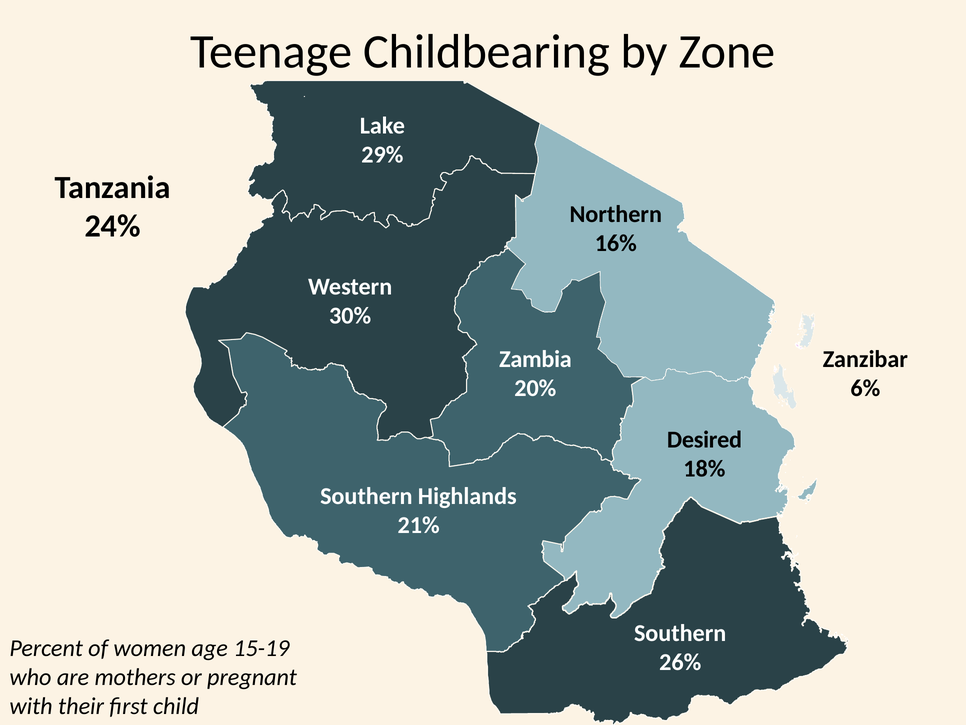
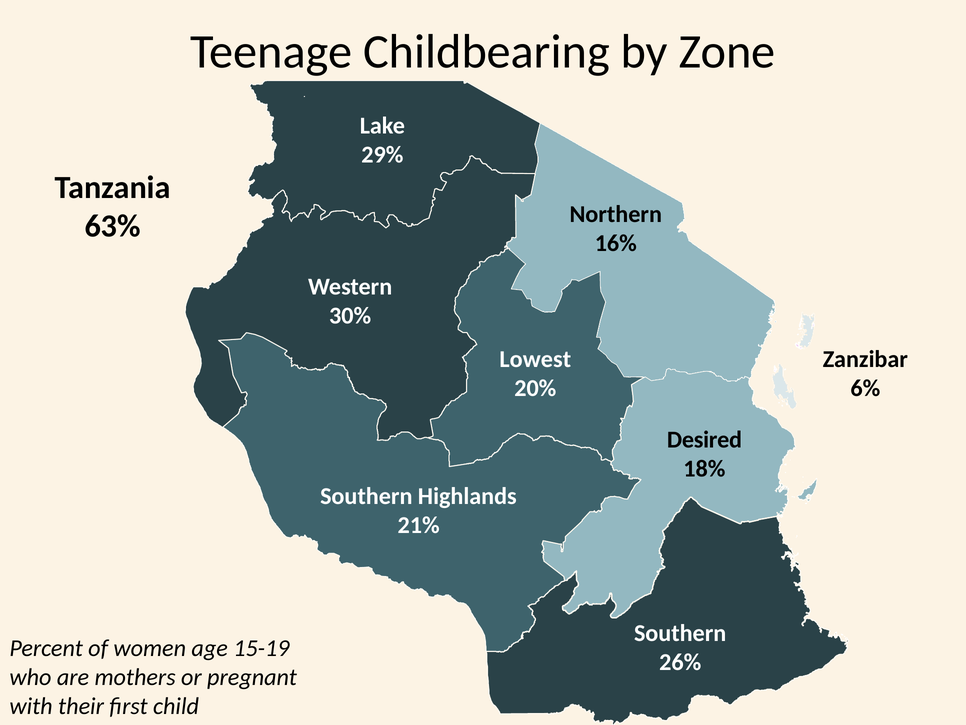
24%: 24% -> 63%
Zambia: Zambia -> Lowest
